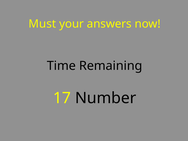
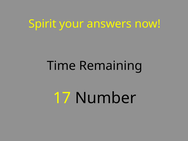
Must: Must -> Spirit
